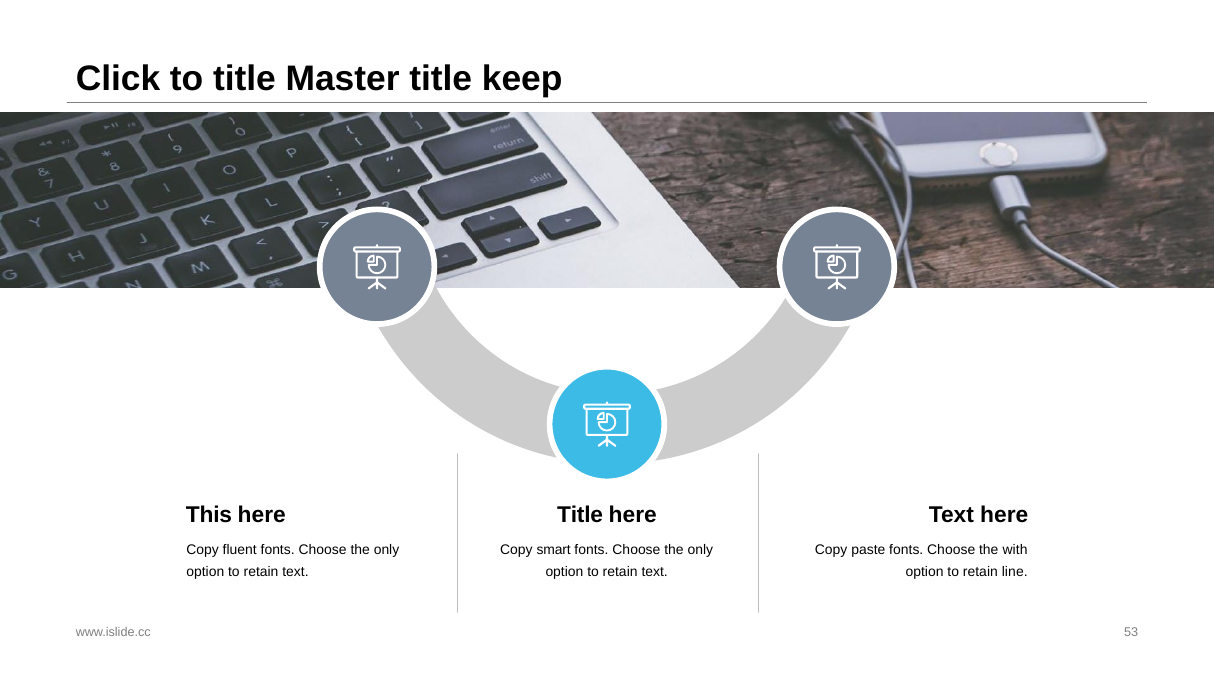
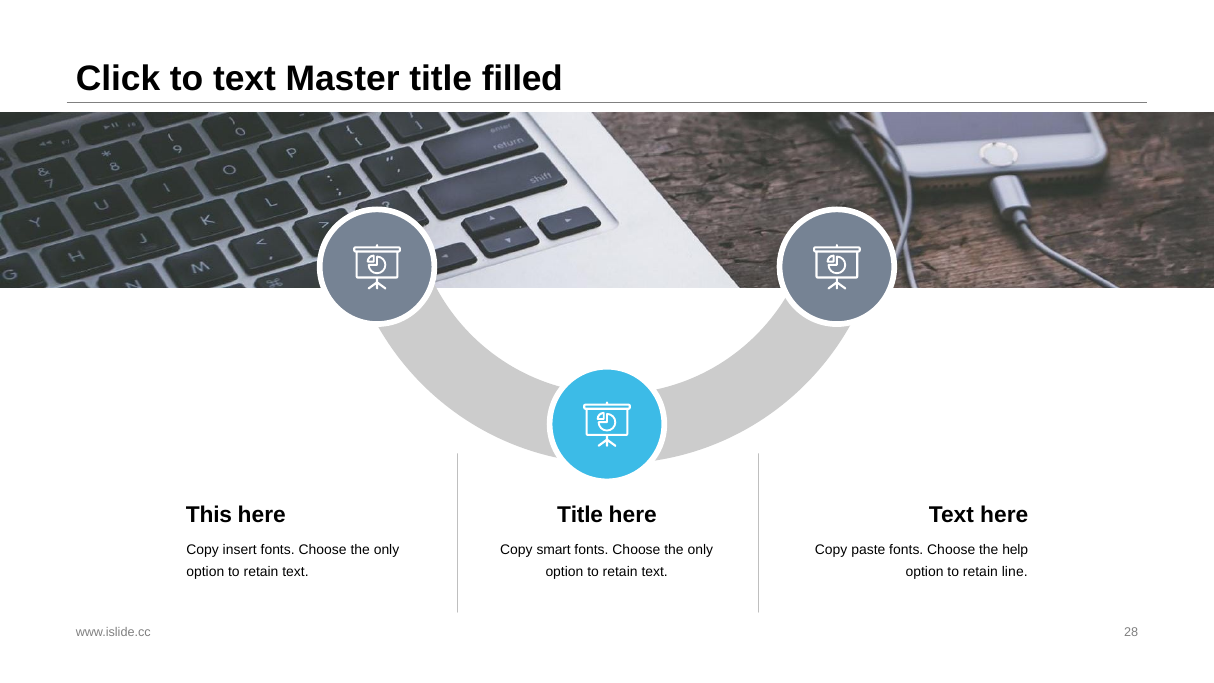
to title: title -> text
keep: keep -> filled
fluent: fluent -> insert
with: with -> help
53: 53 -> 28
